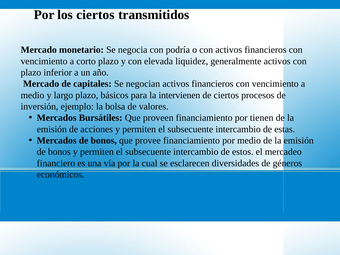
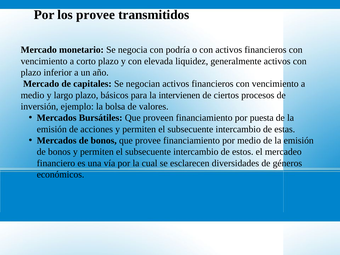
los ciertos: ciertos -> provee
tienen: tienen -> puesta
